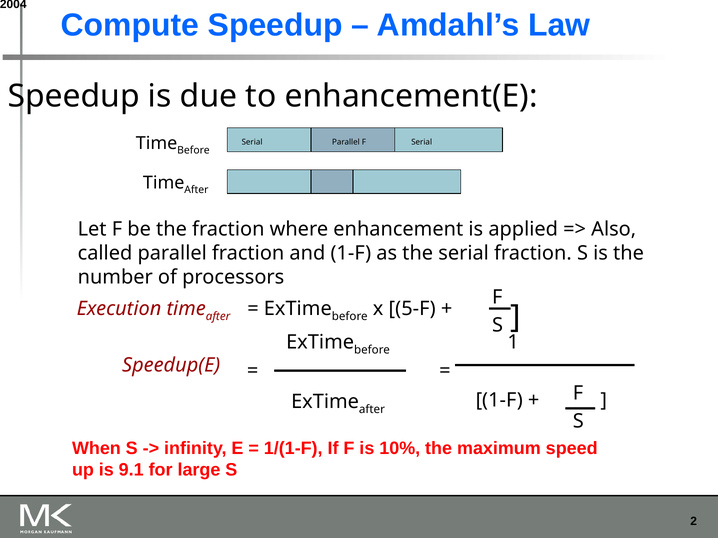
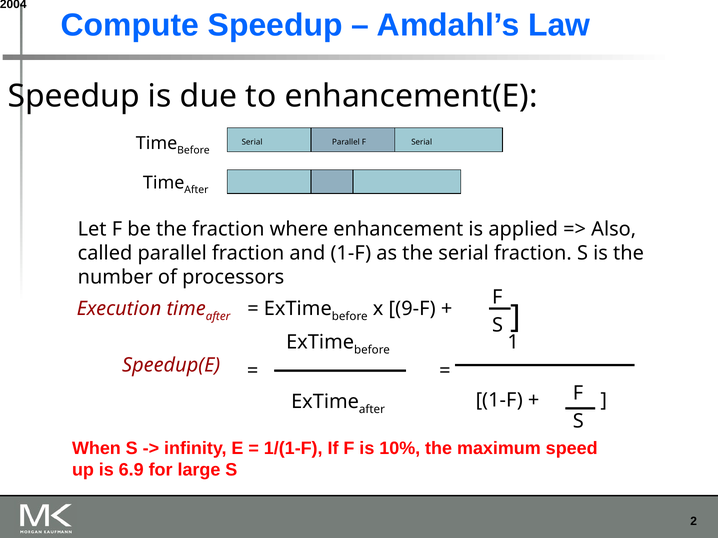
5-F: 5-F -> 9-F
9.1: 9.1 -> 6.9
